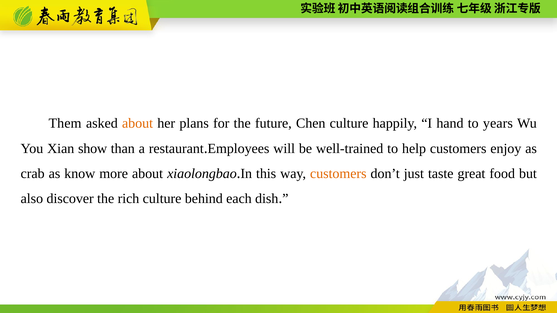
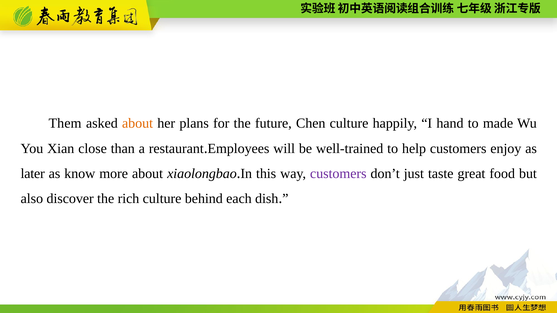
years: years -> made
show: show -> close
crab: crab -> later
customers at (338, 174) colour: orange -> purple
